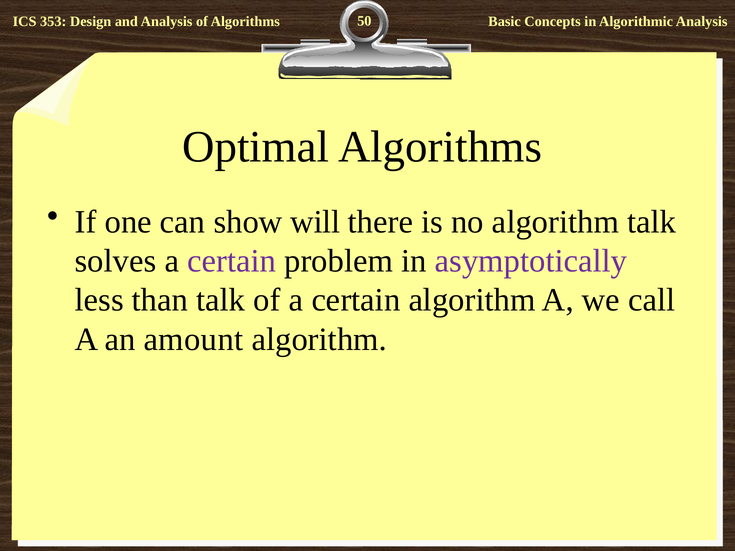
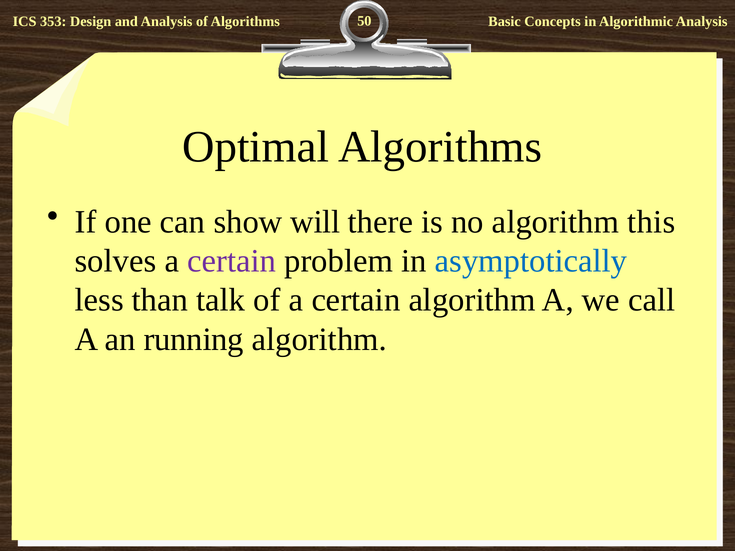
algorithm talk: talk -> this
asymptotically colour: purple -> blue
amount: amount -> running
